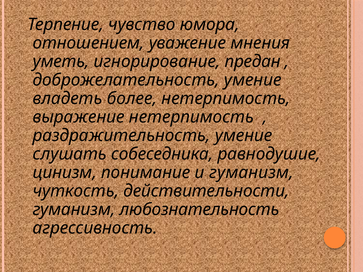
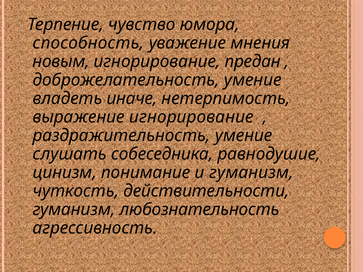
отношением: отношением -> способность
уметь: уметь -> новым
более: более -> иначе
выражение нетерпимость: нетерпимость -> игнорирование
